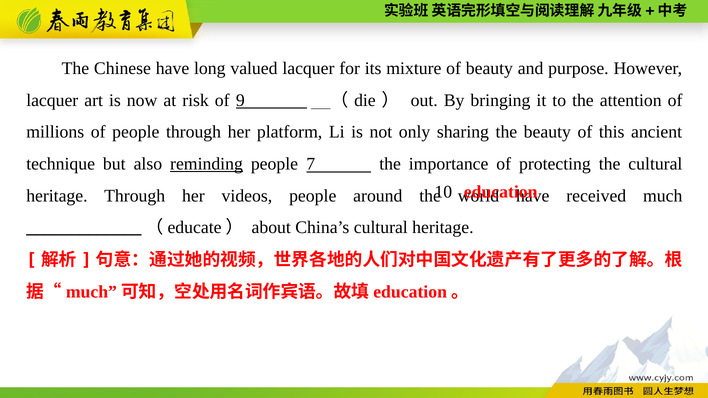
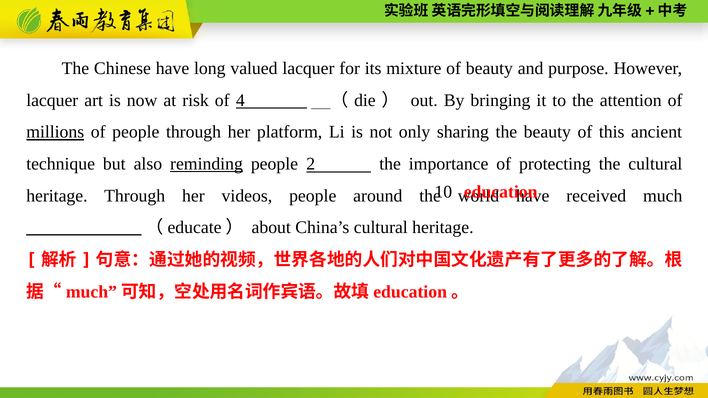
9: 9 -> 4
millions underline: none -> present
7: 7 -> 2
